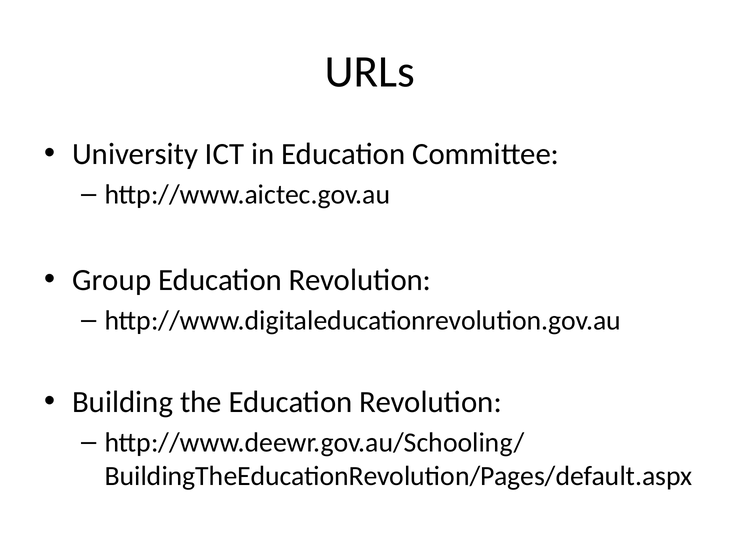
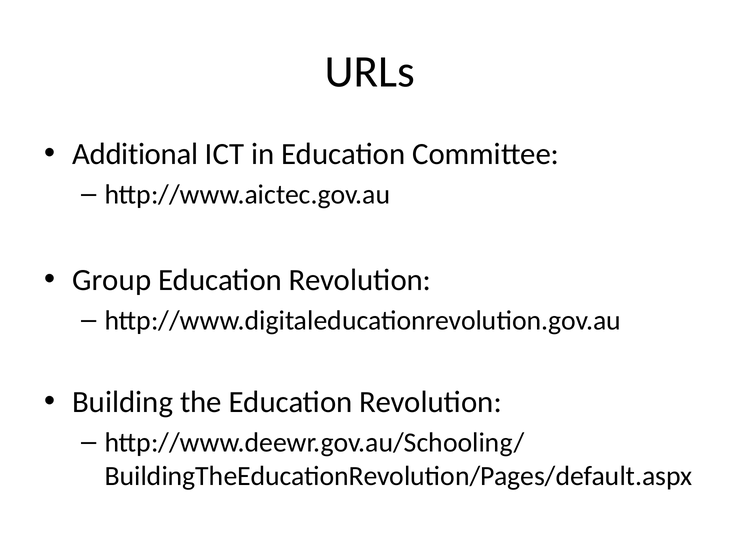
University: University -> Additional
